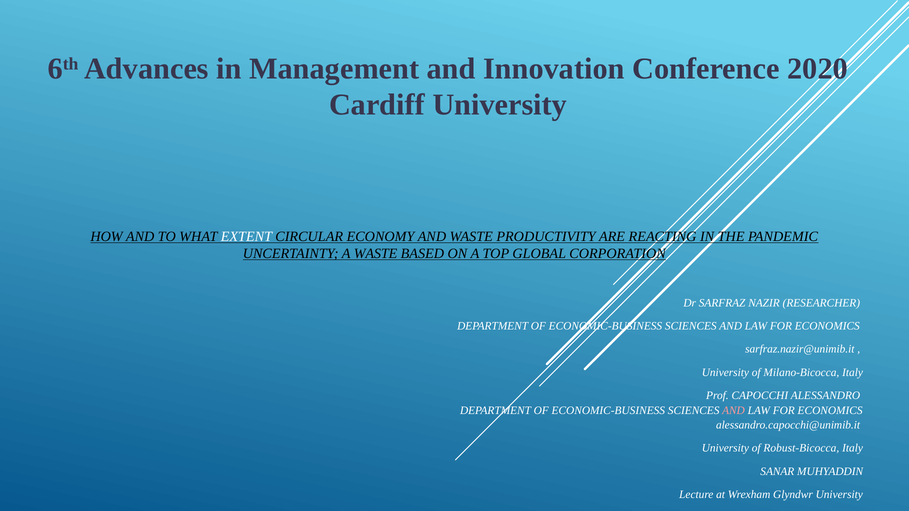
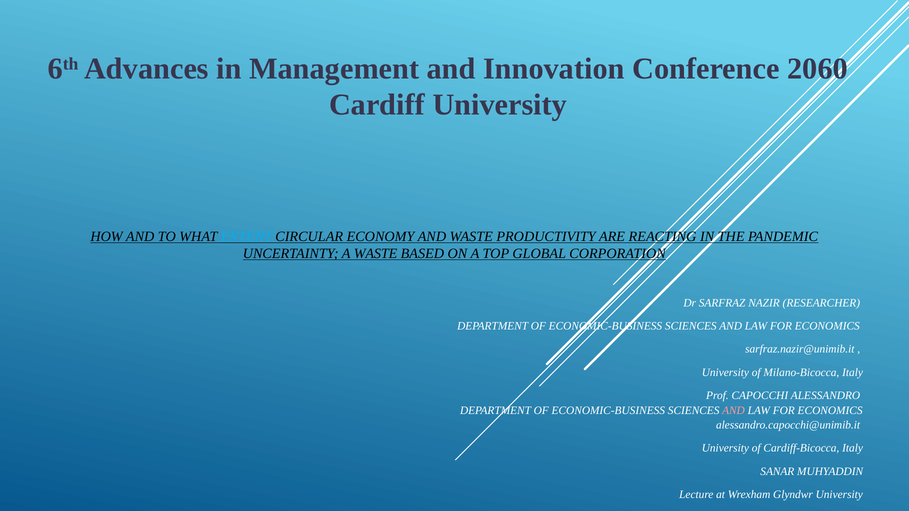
2020: 2020 -> 2060
EXTENT colour: white -> light blue
Robust-Bicocca: Robust-Bicocca -> Cardiff-Bicocca
